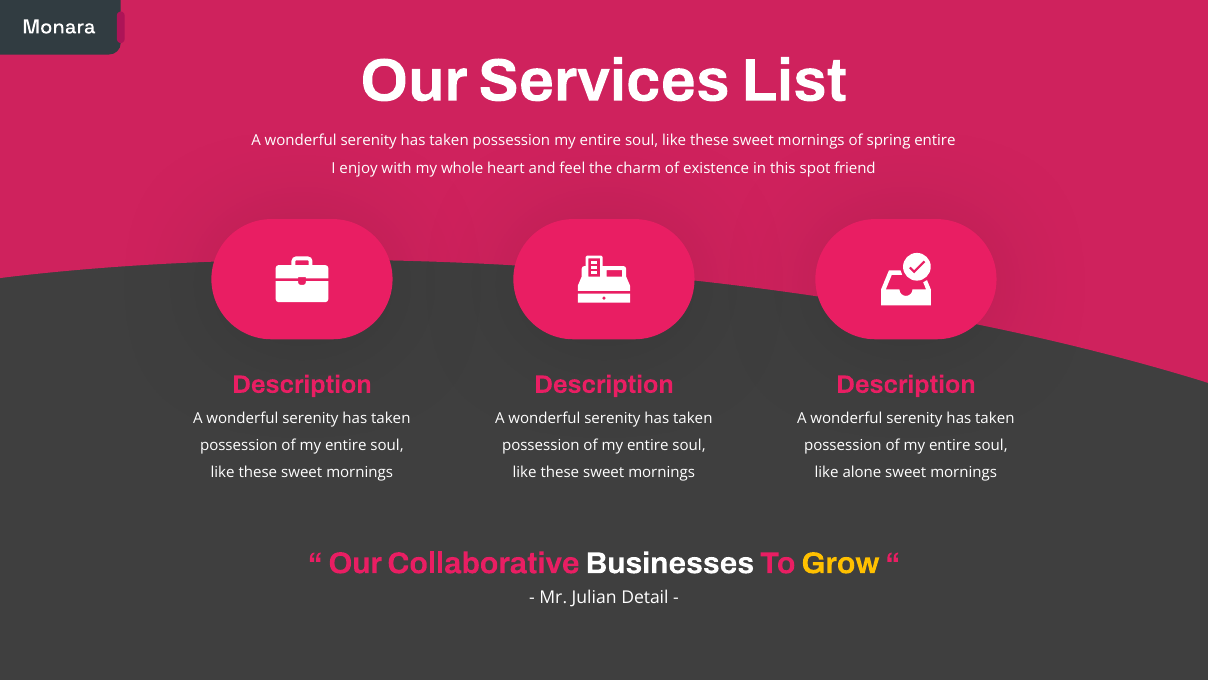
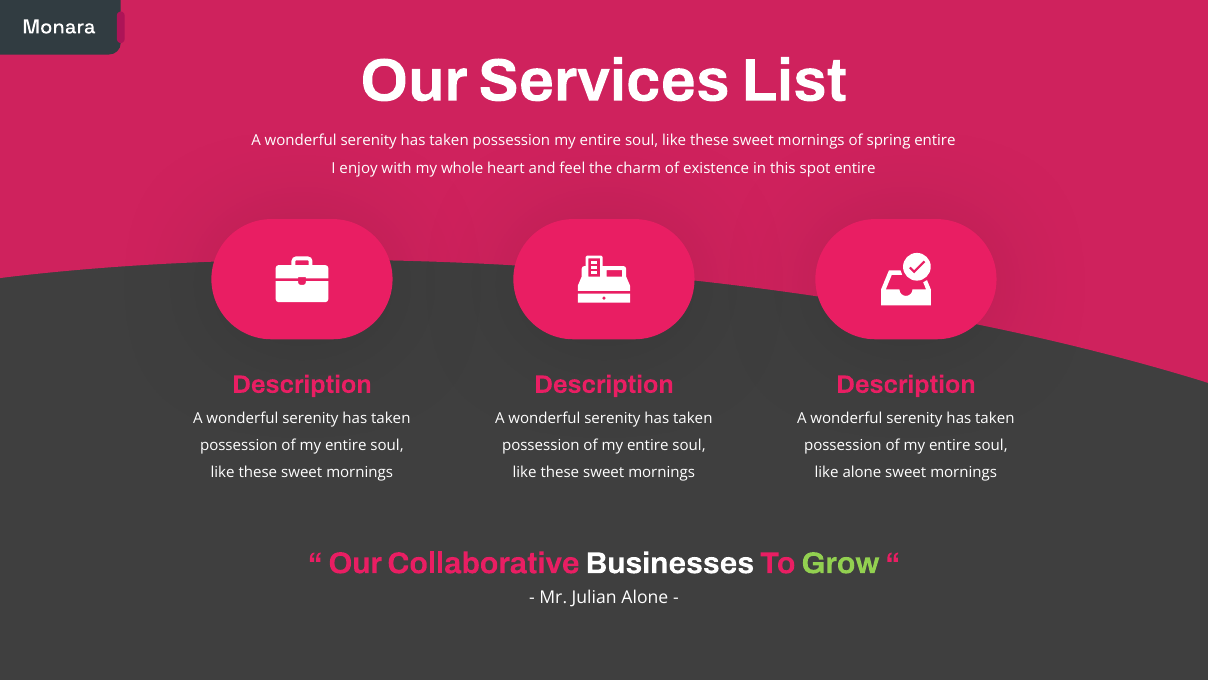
spot friend: friend -> entire
Grow colour: yellow -> light green
Julian Detail: Detail -> Alone
